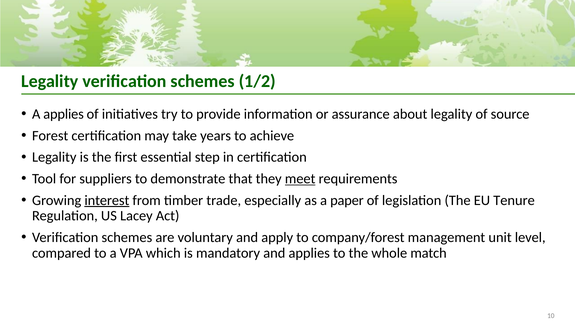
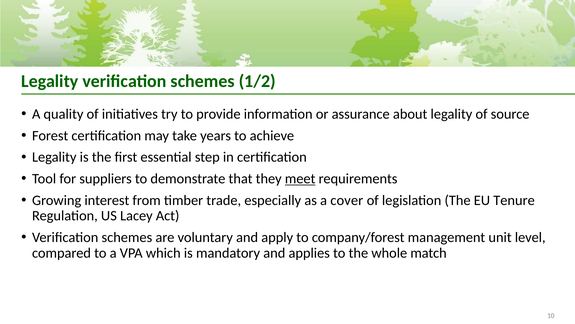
A applies: applies -> quality
interest underline: present -> none
paper: paper -> cover
